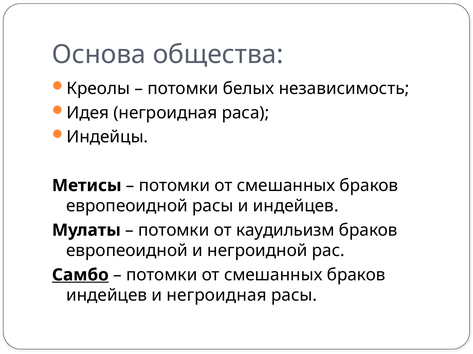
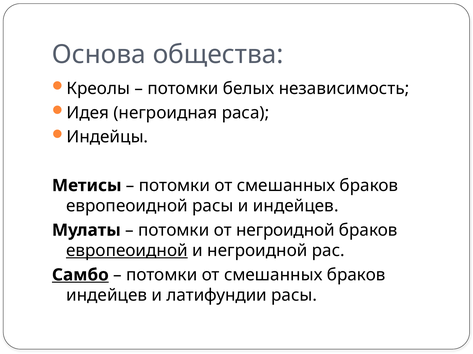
от каудильизм: каудильизм -> негроидной
европеоидной at (127, 251) underline: none -> present
и негроидная: негроидная -> латифундии
